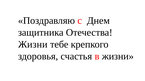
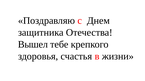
Жизни at (33, 45): Жизни -> Вышел
